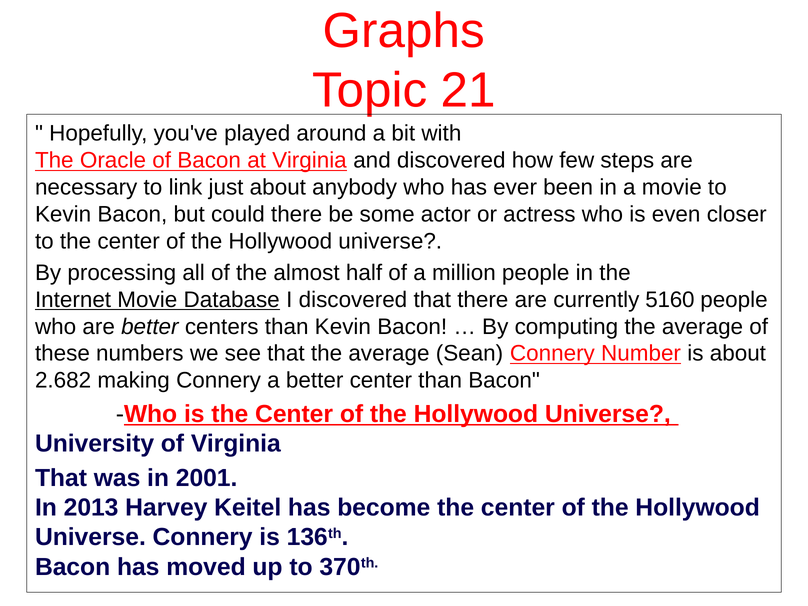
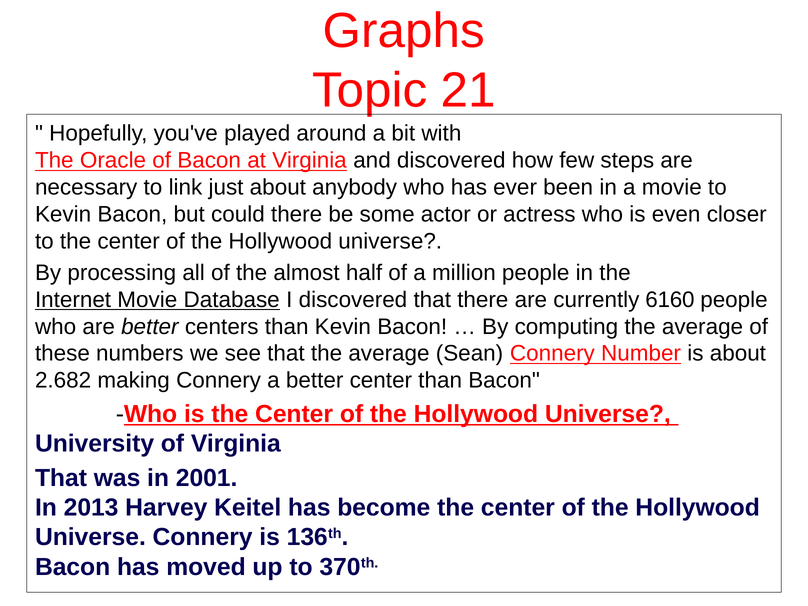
5160: 5160 -> 6160
